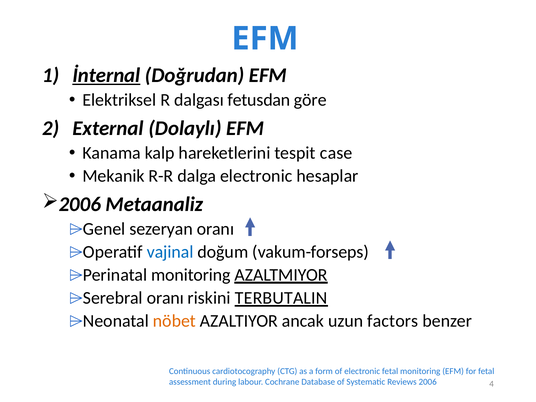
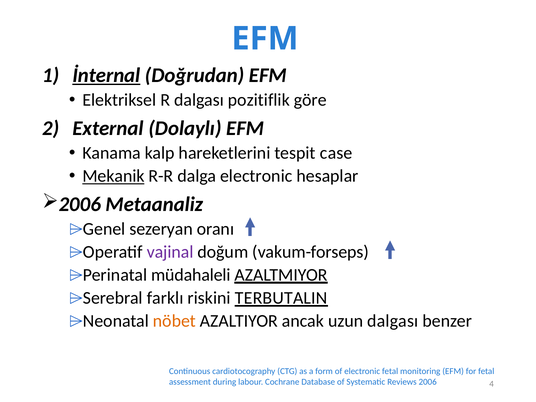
fetusdan: fetusdan -> pozitiflik
Mekanik underline: none -> present
vajinal colour: blue -> purple
monitoring at (191, 275): monitoring -> müdahaleli
oranı at (165, 298): oranı -> farklı
uzun factors: factors -> dalgası
